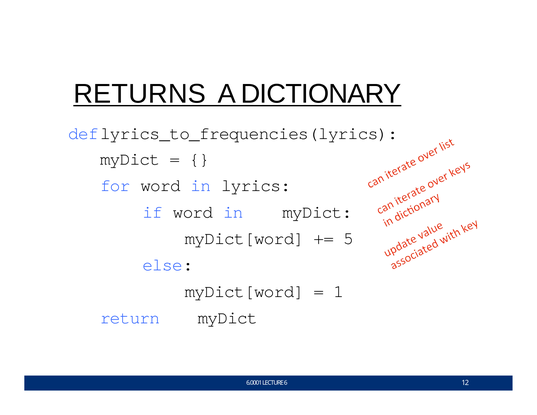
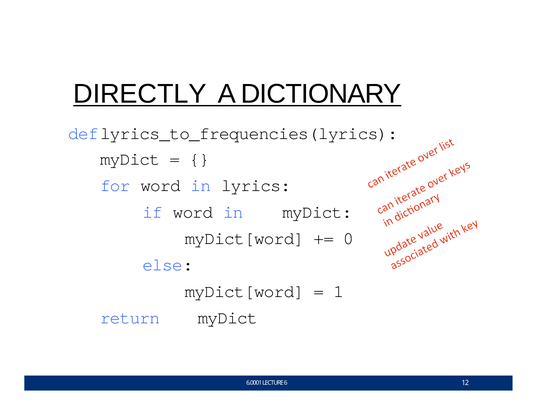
RETURNS: RETURNS -> DIRECTLY
5: 5 -> 0
